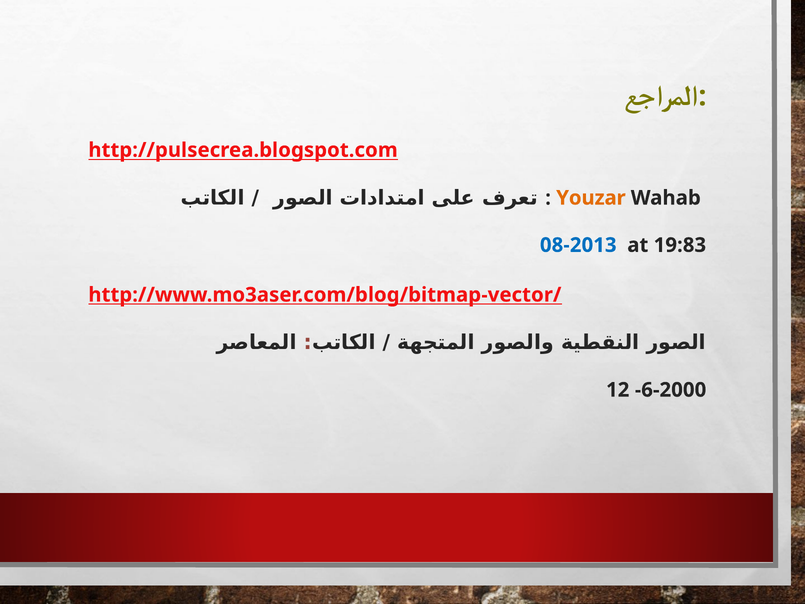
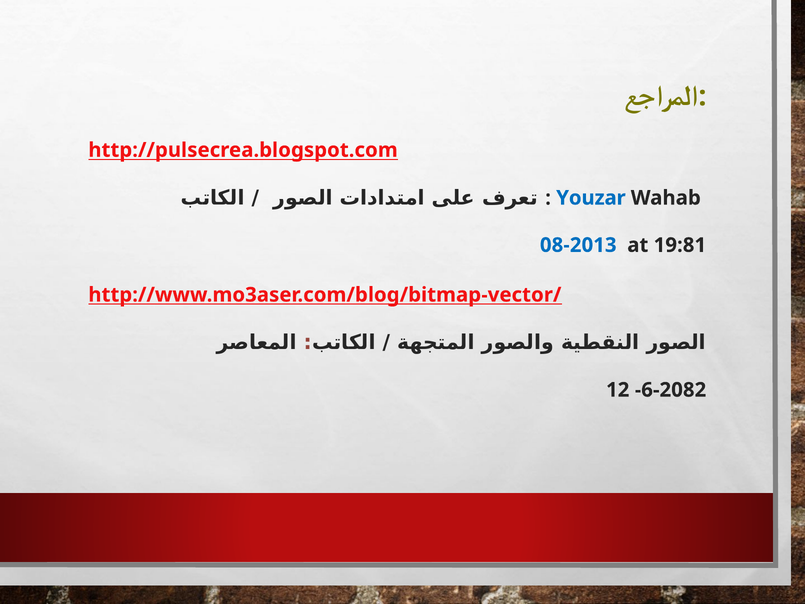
Youzar colour: orange -> blue
19:83: 19:83 -> 19:81
-6-2000: -6-2000 -> -6-2082
